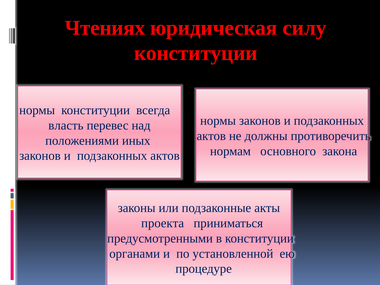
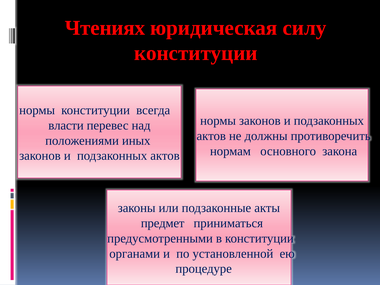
власть: власть -> власти
проекта: проекта -> предмет
